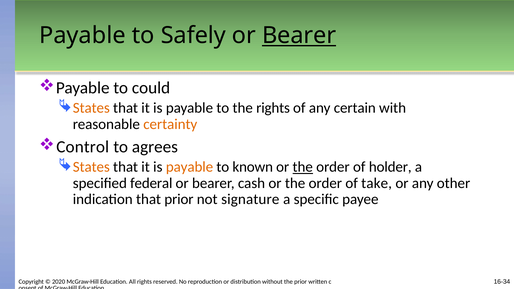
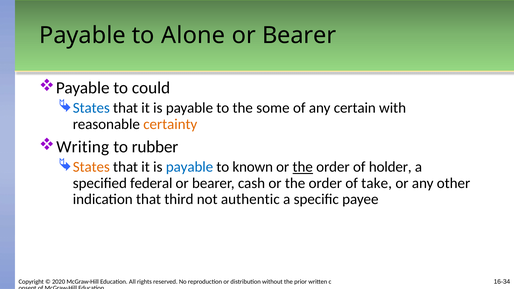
Safely: Safely -> Alone
Bearer at (299, 35) underline: present -> none
States at (91, 108) colour: orange -> blue
the rights: rights -> some
Control: Control -> Writing
agrees: agrees -> rubber
payable at (189, 167) colour: orange -> blue
that prior: prior -> third
signature: signature -> authentic
